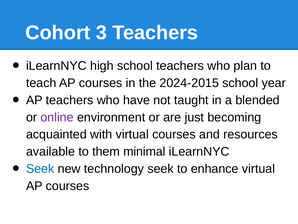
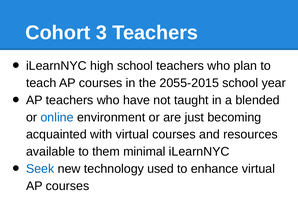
2024-2015: 2024-2015 -> 2055-2015
online colour: purple -> blue
technology seek: seek -> used
